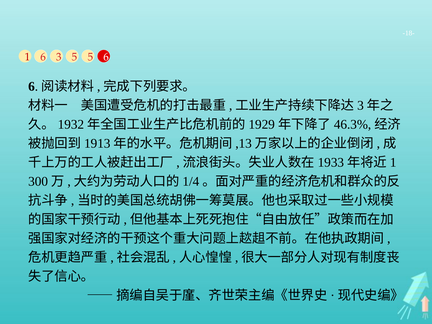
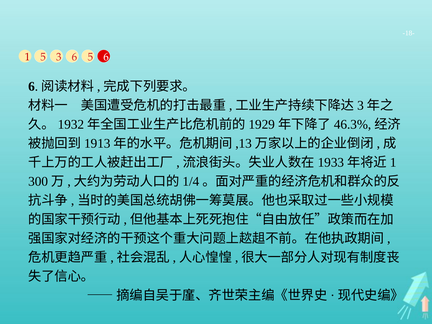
1 6: 6 -> 5
3 5: 5 -> 6
